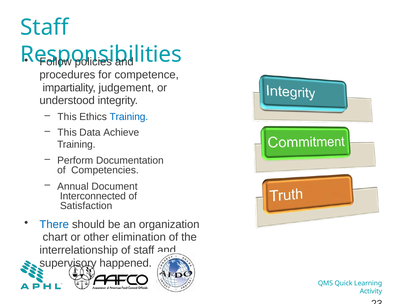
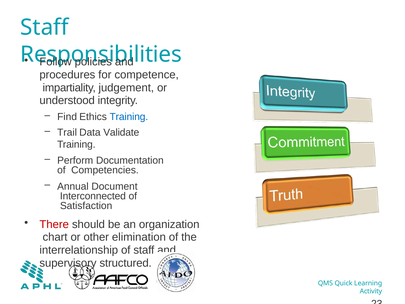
This at (67, 117): This -> Find
This at (67, 132): This -> Trail
Achieve: Achieve -> Validate
There colour: blue -> red
happened: happened -> structured
